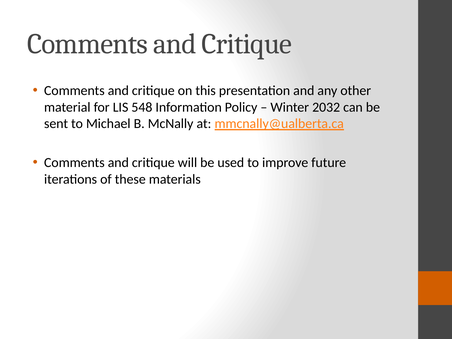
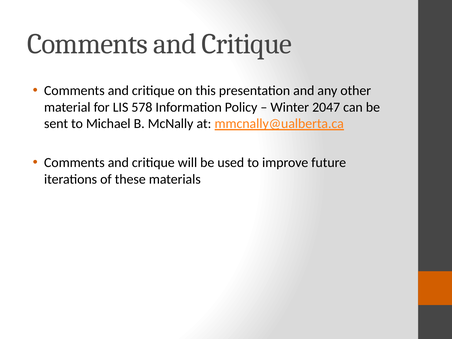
548: 548 -> 578
2032: 2032 -> 2047
